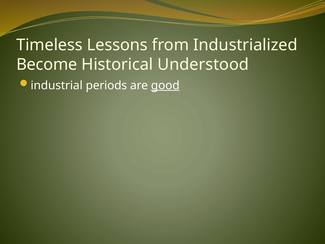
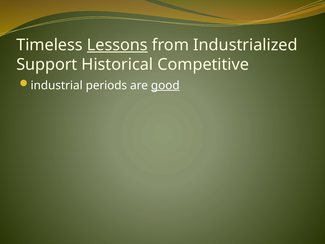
Lessons underline: none -> present
Become: Become -> Support
Understood: Understood -> Competitive
